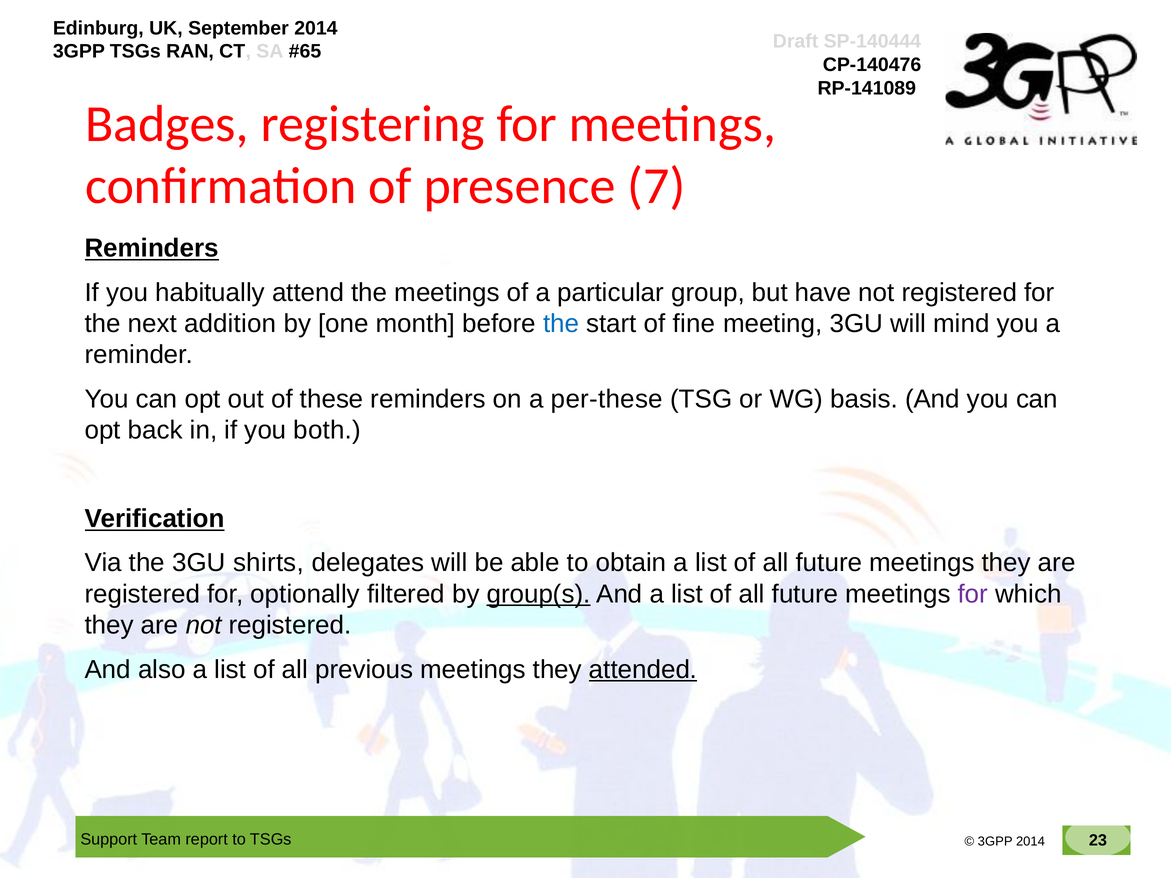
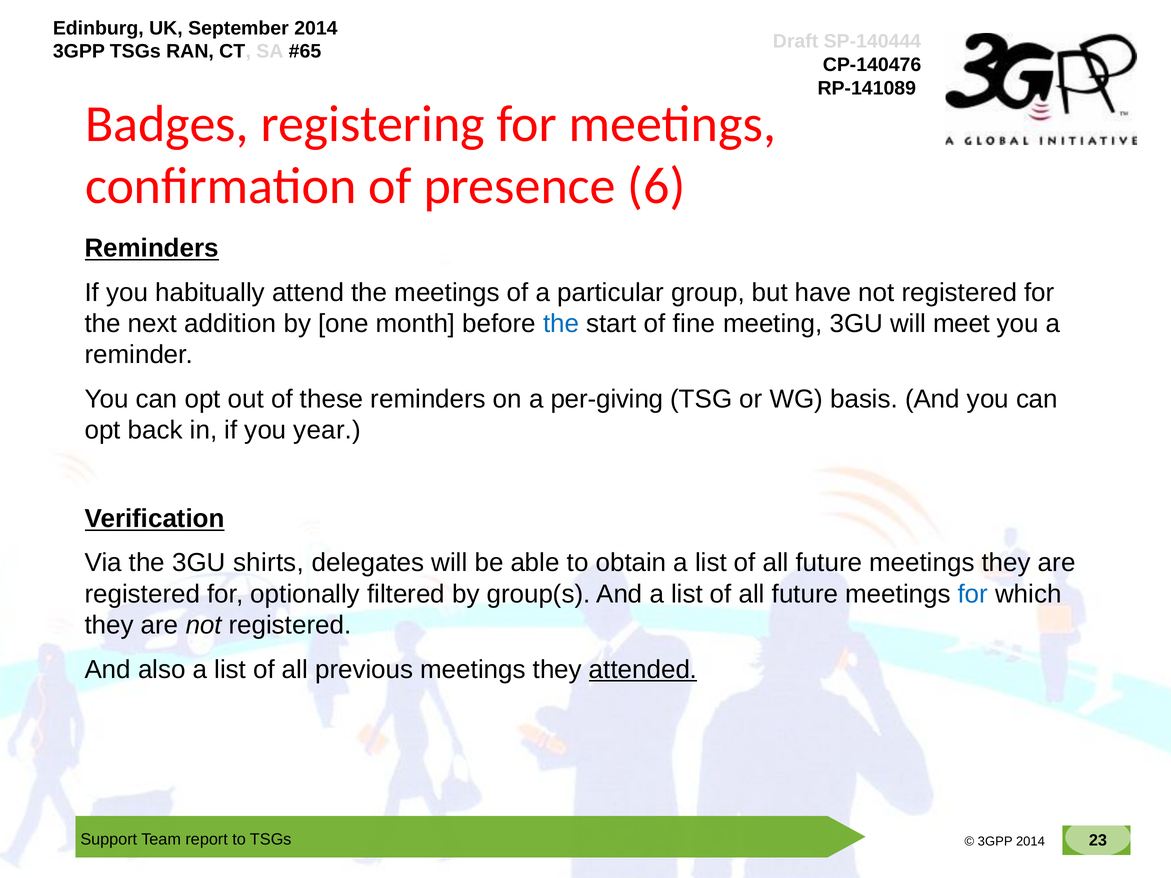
7: 7 -> 6
mind: mind -> meet
per-these: per-these -> per-giving
both: both -> year
group(s underline: present -> none
for at (973, 594) colour: purple -> blue
